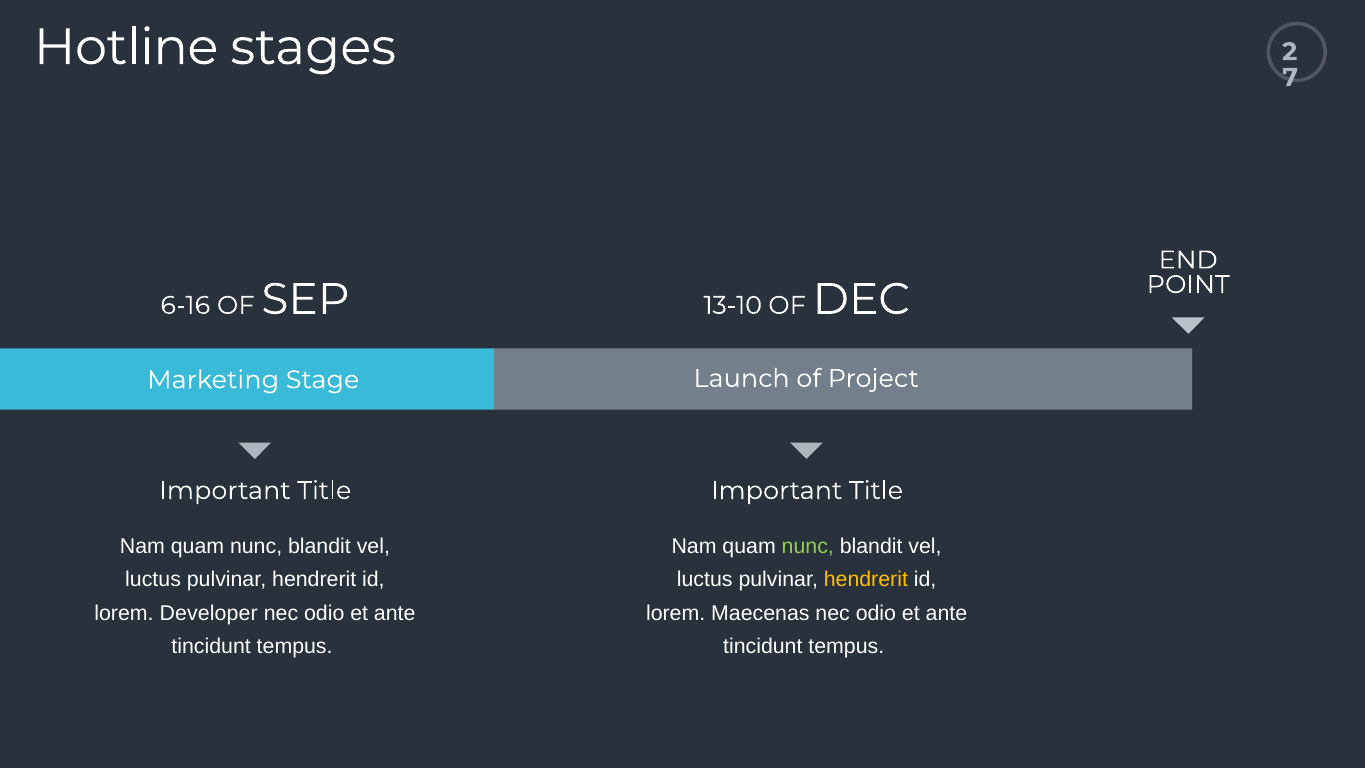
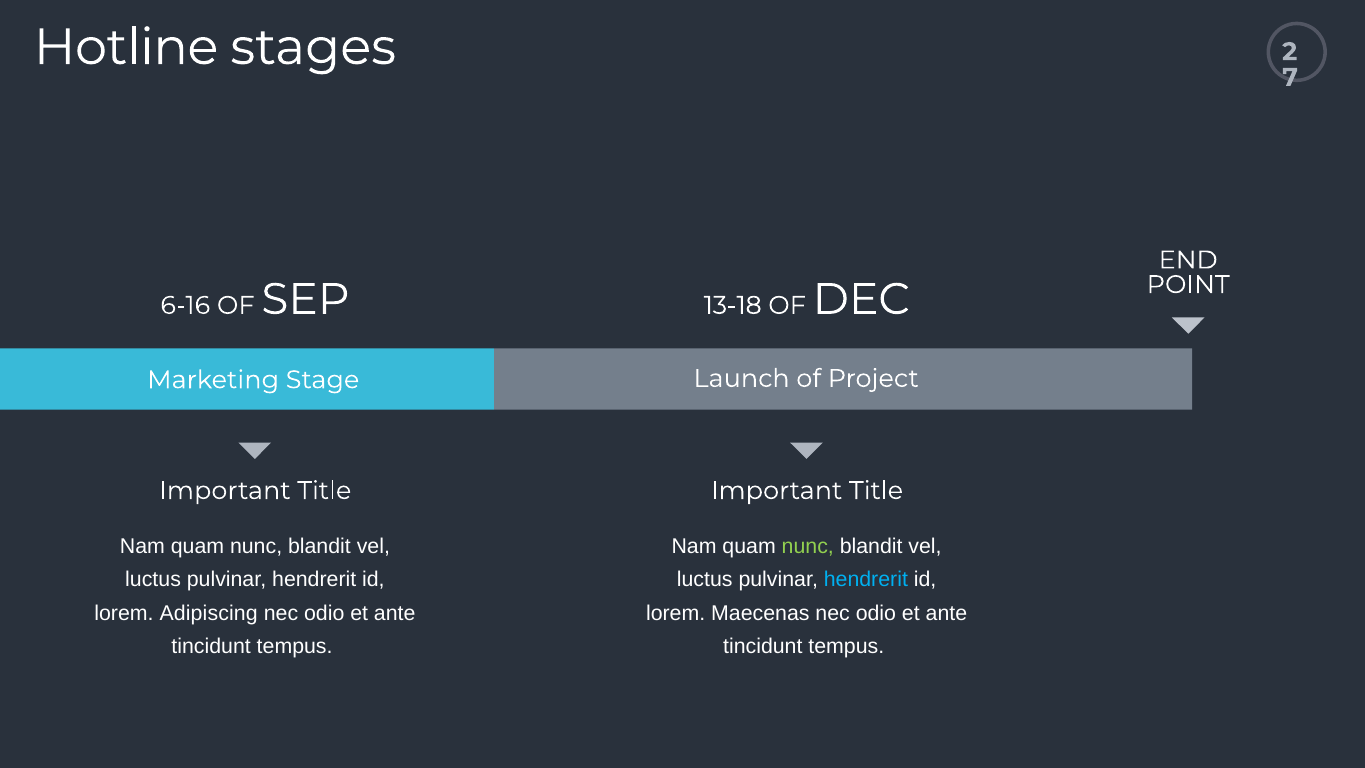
13-10: 13-10 -> 13-18
hendrerit at (866, 580) colour: yellow -> light blue
Developer: Developer -> Adipiscing
